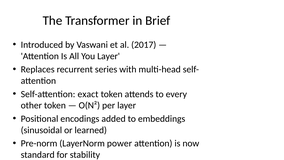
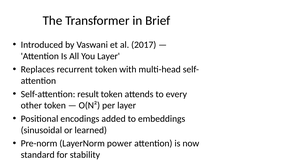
recurrent series: series -> token
exact: exact -> result
